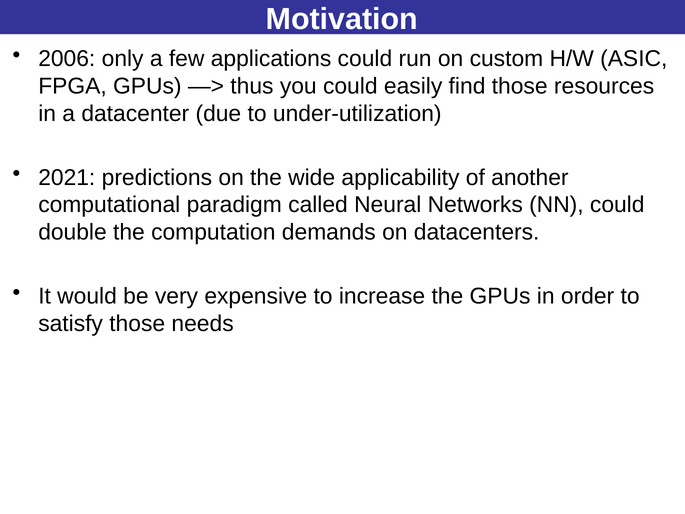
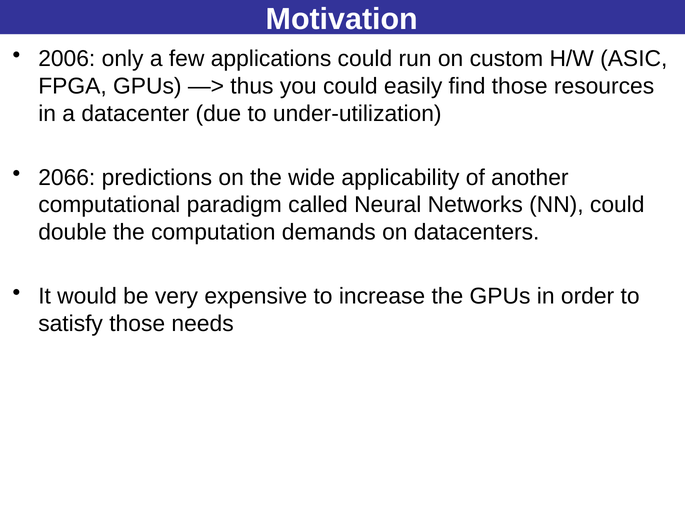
2021: 2021 -> 2066
